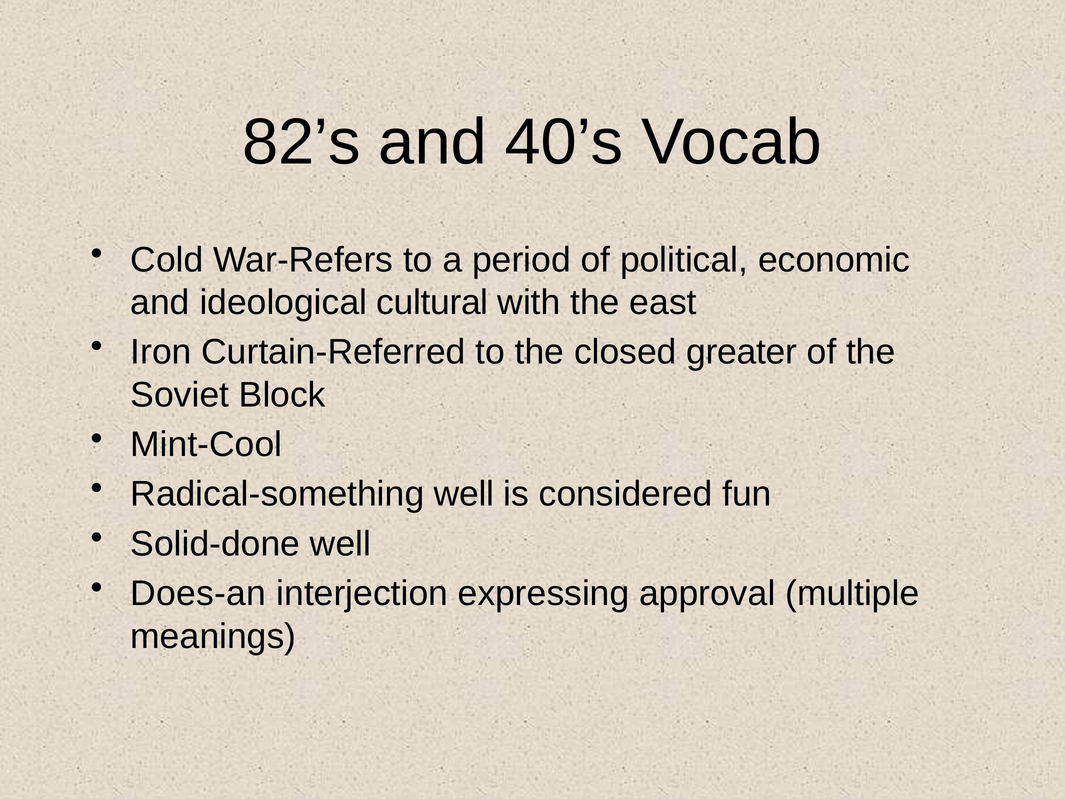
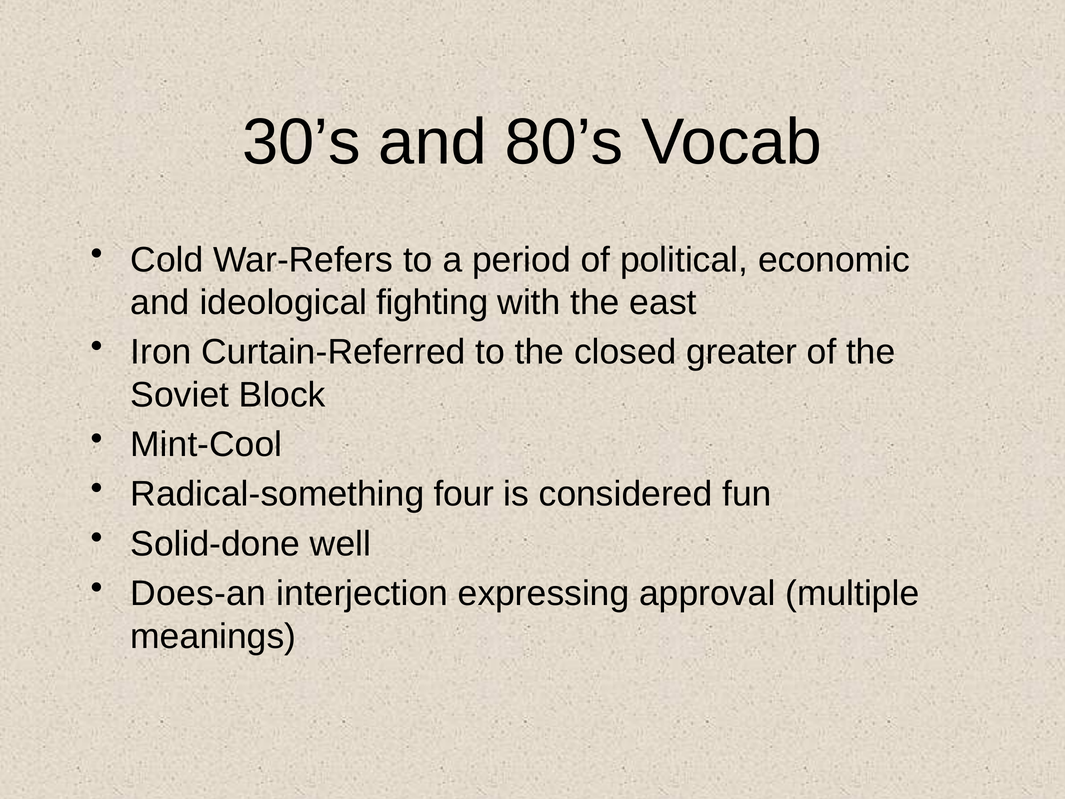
82’s: 82’s -> 30’s
40’s: 40’s -> 80’s
cultural: cultural -> fighting
Radical-something well: well -> four
